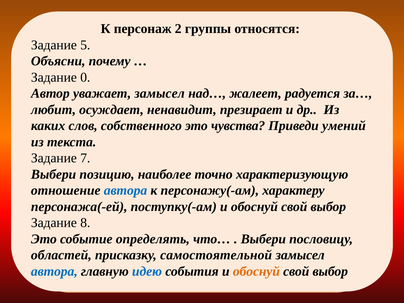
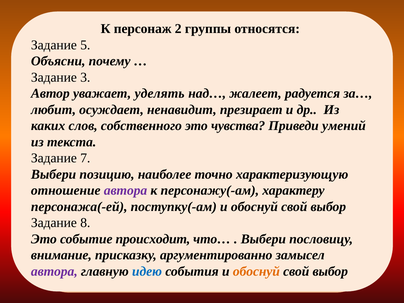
0: 0 -> 3
уважает замысел: замысел -> уделять
автора at (126, 190) colour: blue -> purple
определять: определять -> происходит
областей: областей -> внимание
самостоятельной: самостоятельной -> аргументированно
автора at (54, 271) colour: blue -> purple
